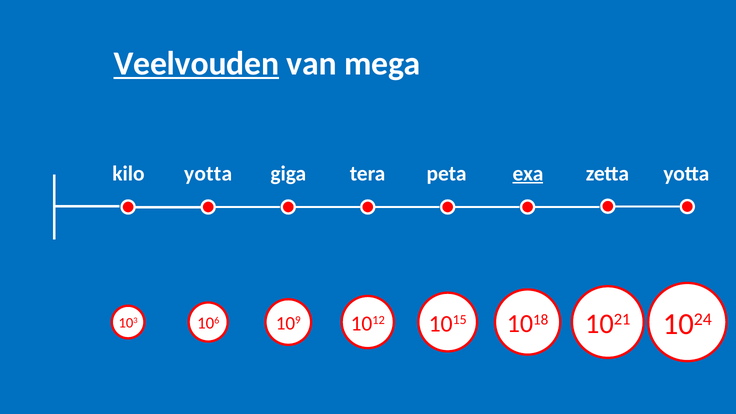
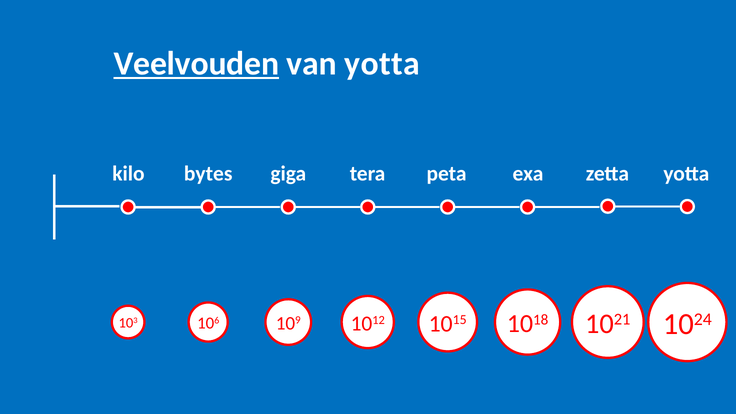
van mega: mega -> yotta
kilo yotta: yotta -> bytes
exa underline: present -> none
